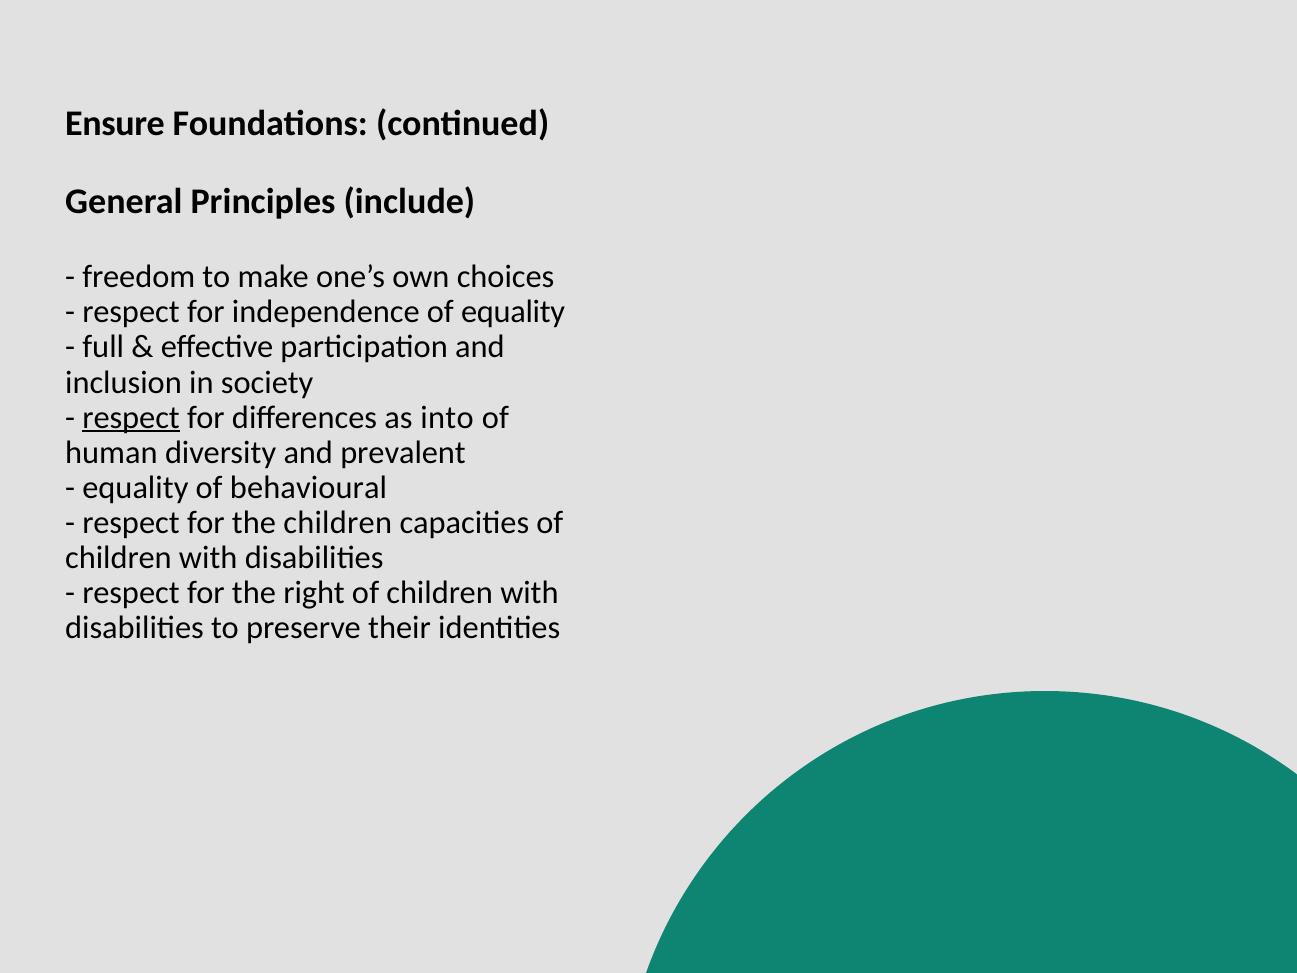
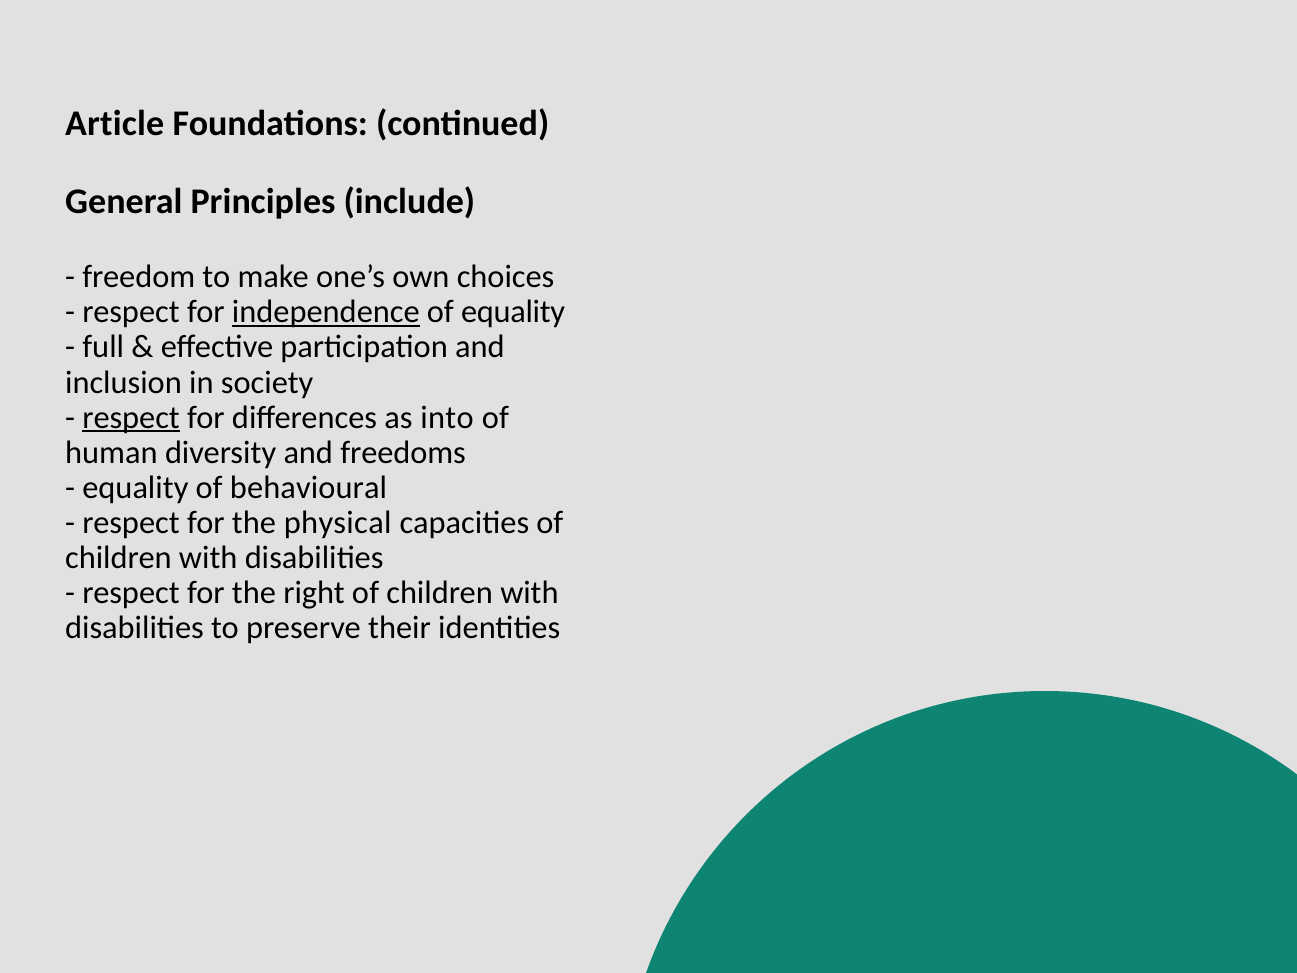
Ensure: Ensure -> Article
independence underline: none -> present
prevalent: prevalent -> freedoms
the children: children -> physical
